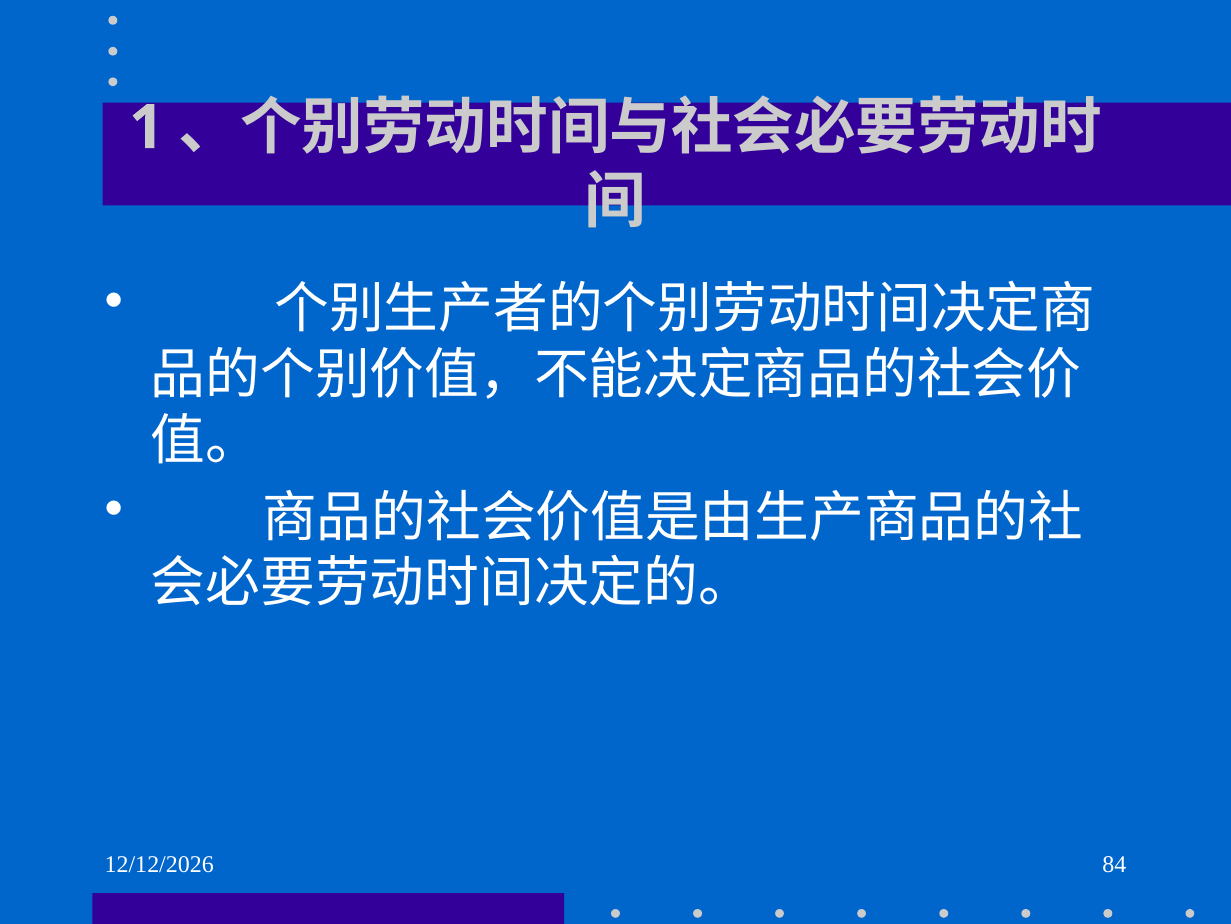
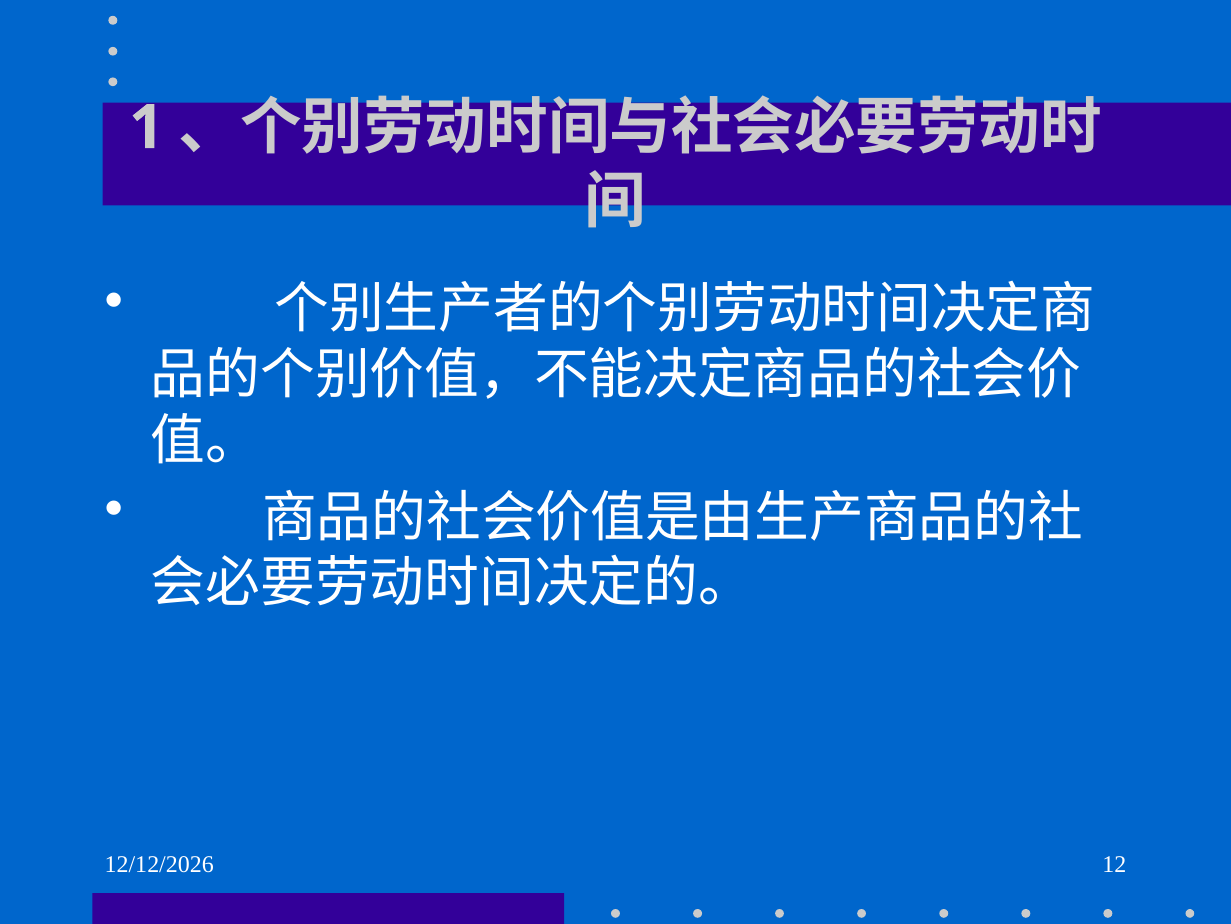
84: 84 -> 12
